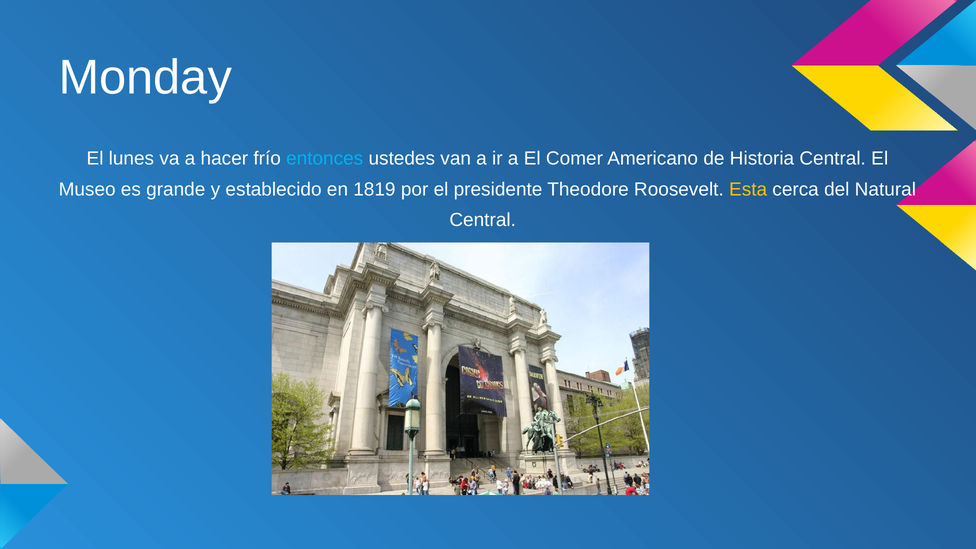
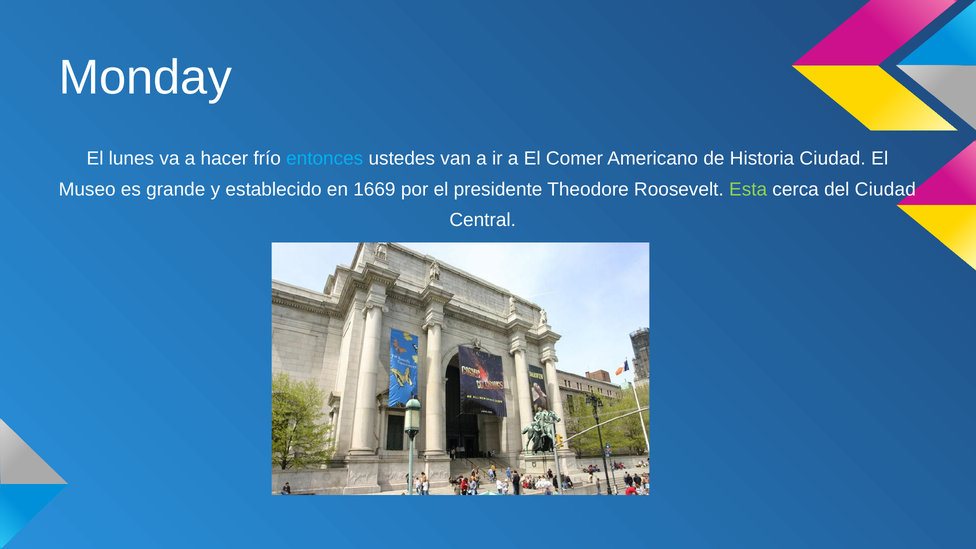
Historia Central: Central -> Ciudad
1819: 1819 -> 1669
Esta colour: yellow -> light green
del Natural: Natural -> Ciudad
